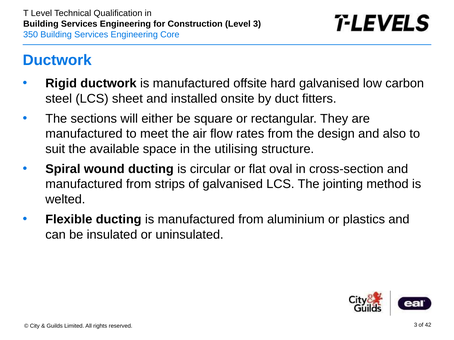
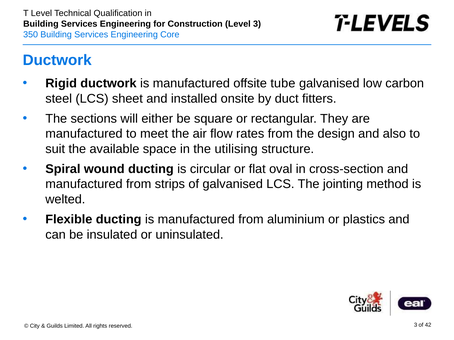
hard: hard -> tube
